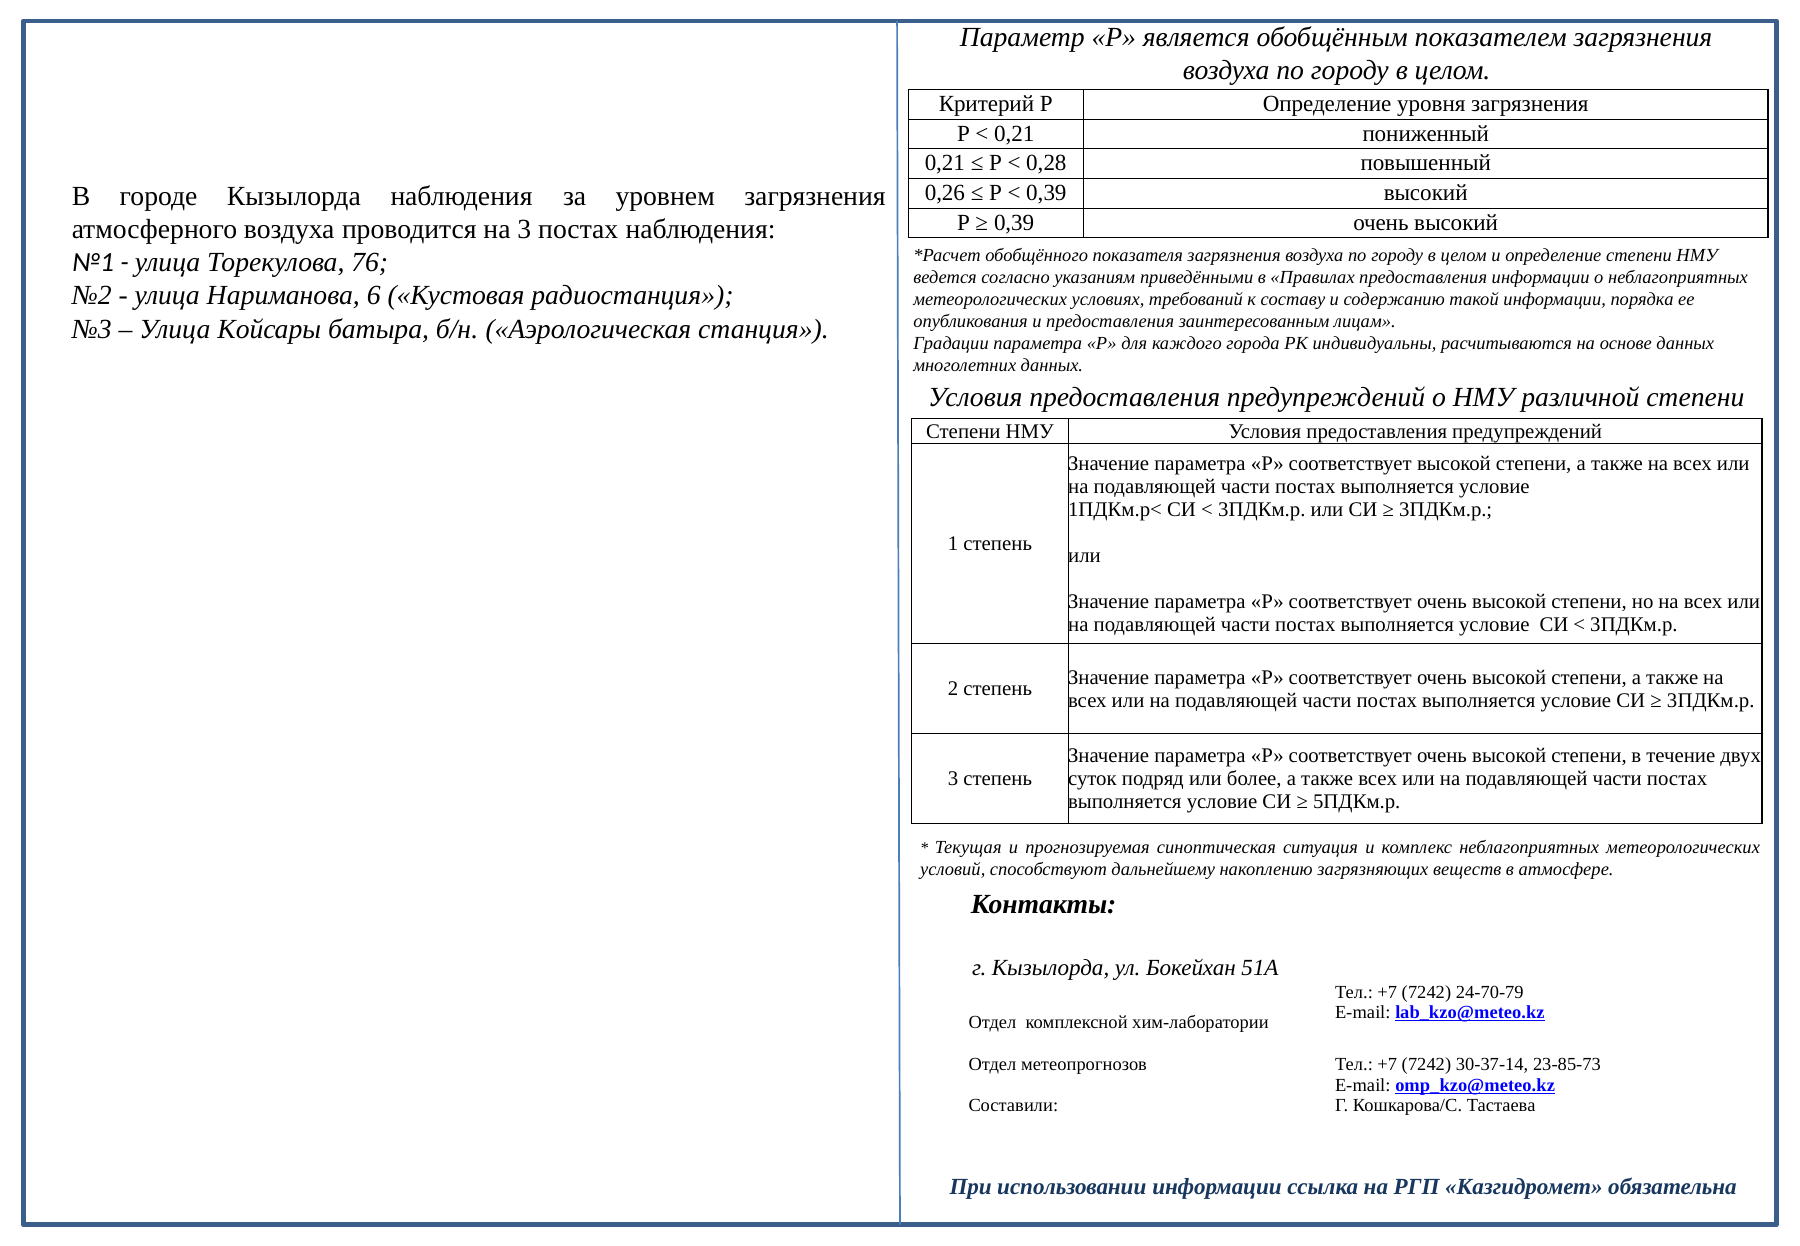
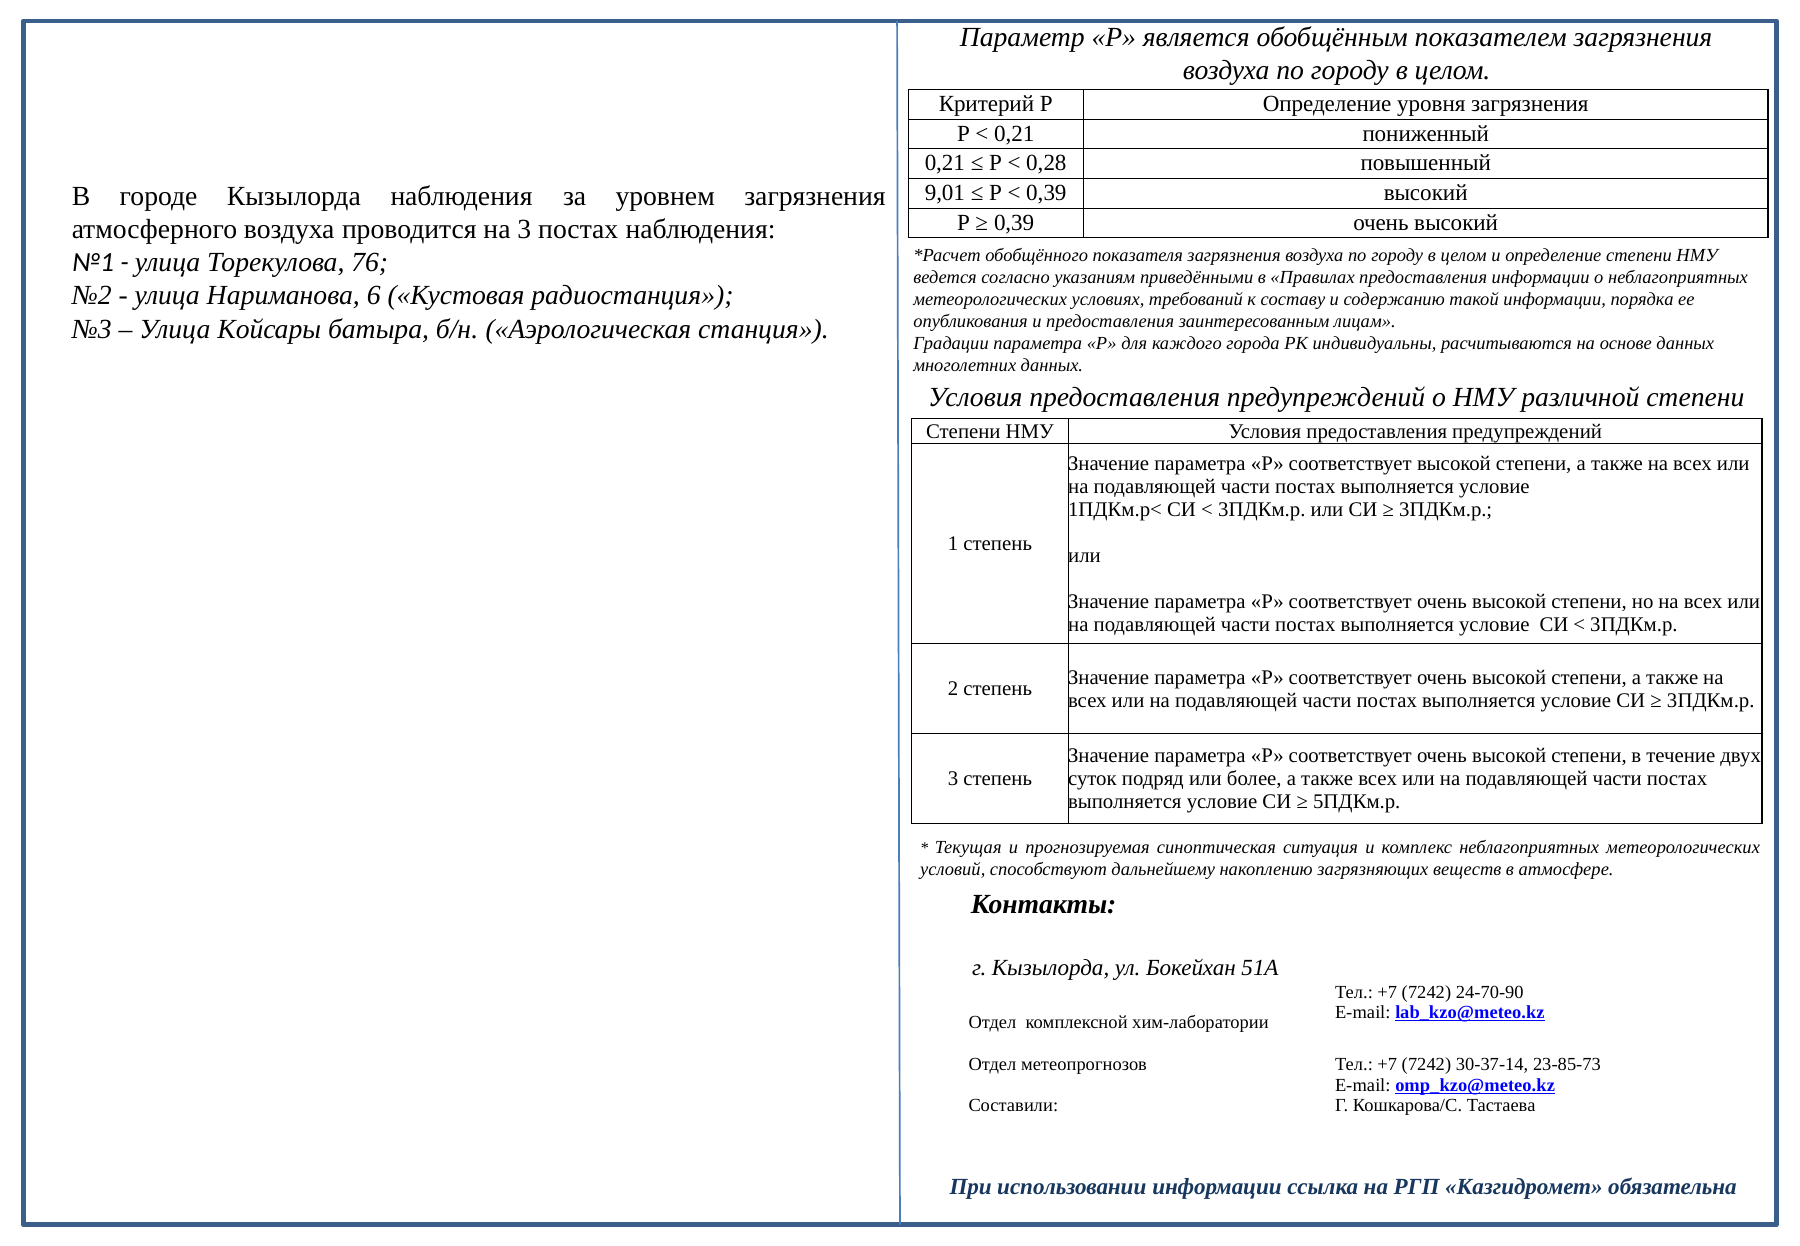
0,26: 0,26 -> 9,01
24-70-79: 24-70-79 -> 24-70-90
